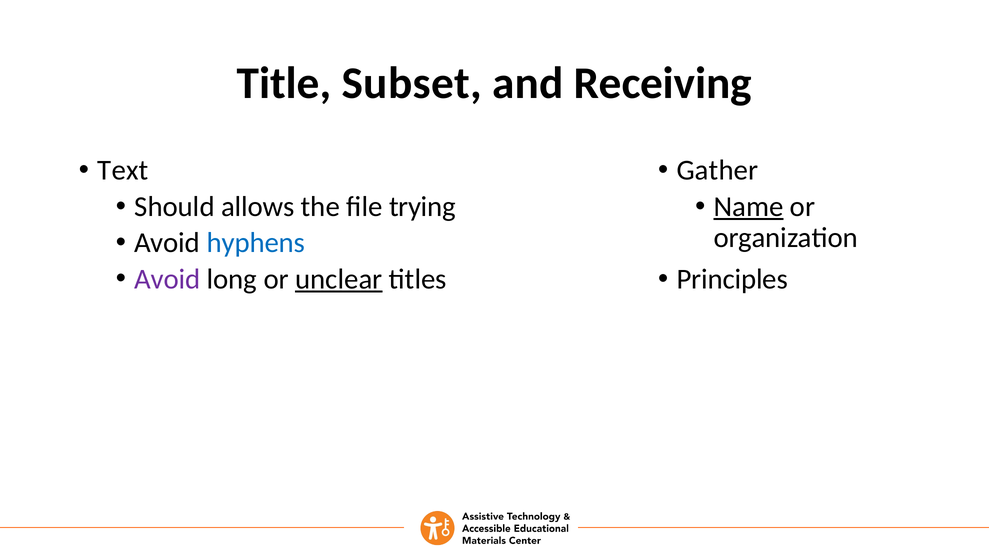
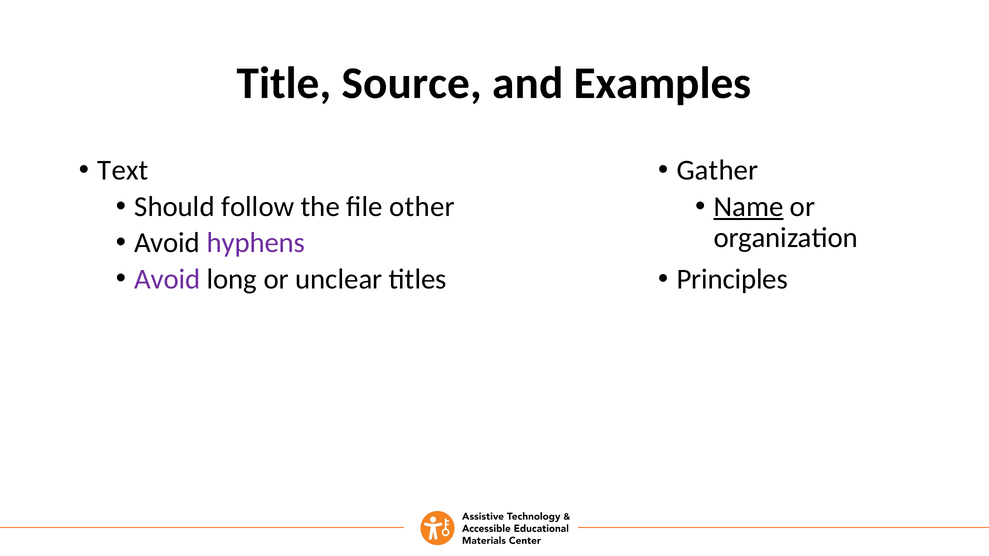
Subset: Subset -> Source
Receiving: Receiving -> Examples
allows: allows -> follow
trying: trying -> other
hyphens colour: blue -> purple
unclear underline: present -> none
